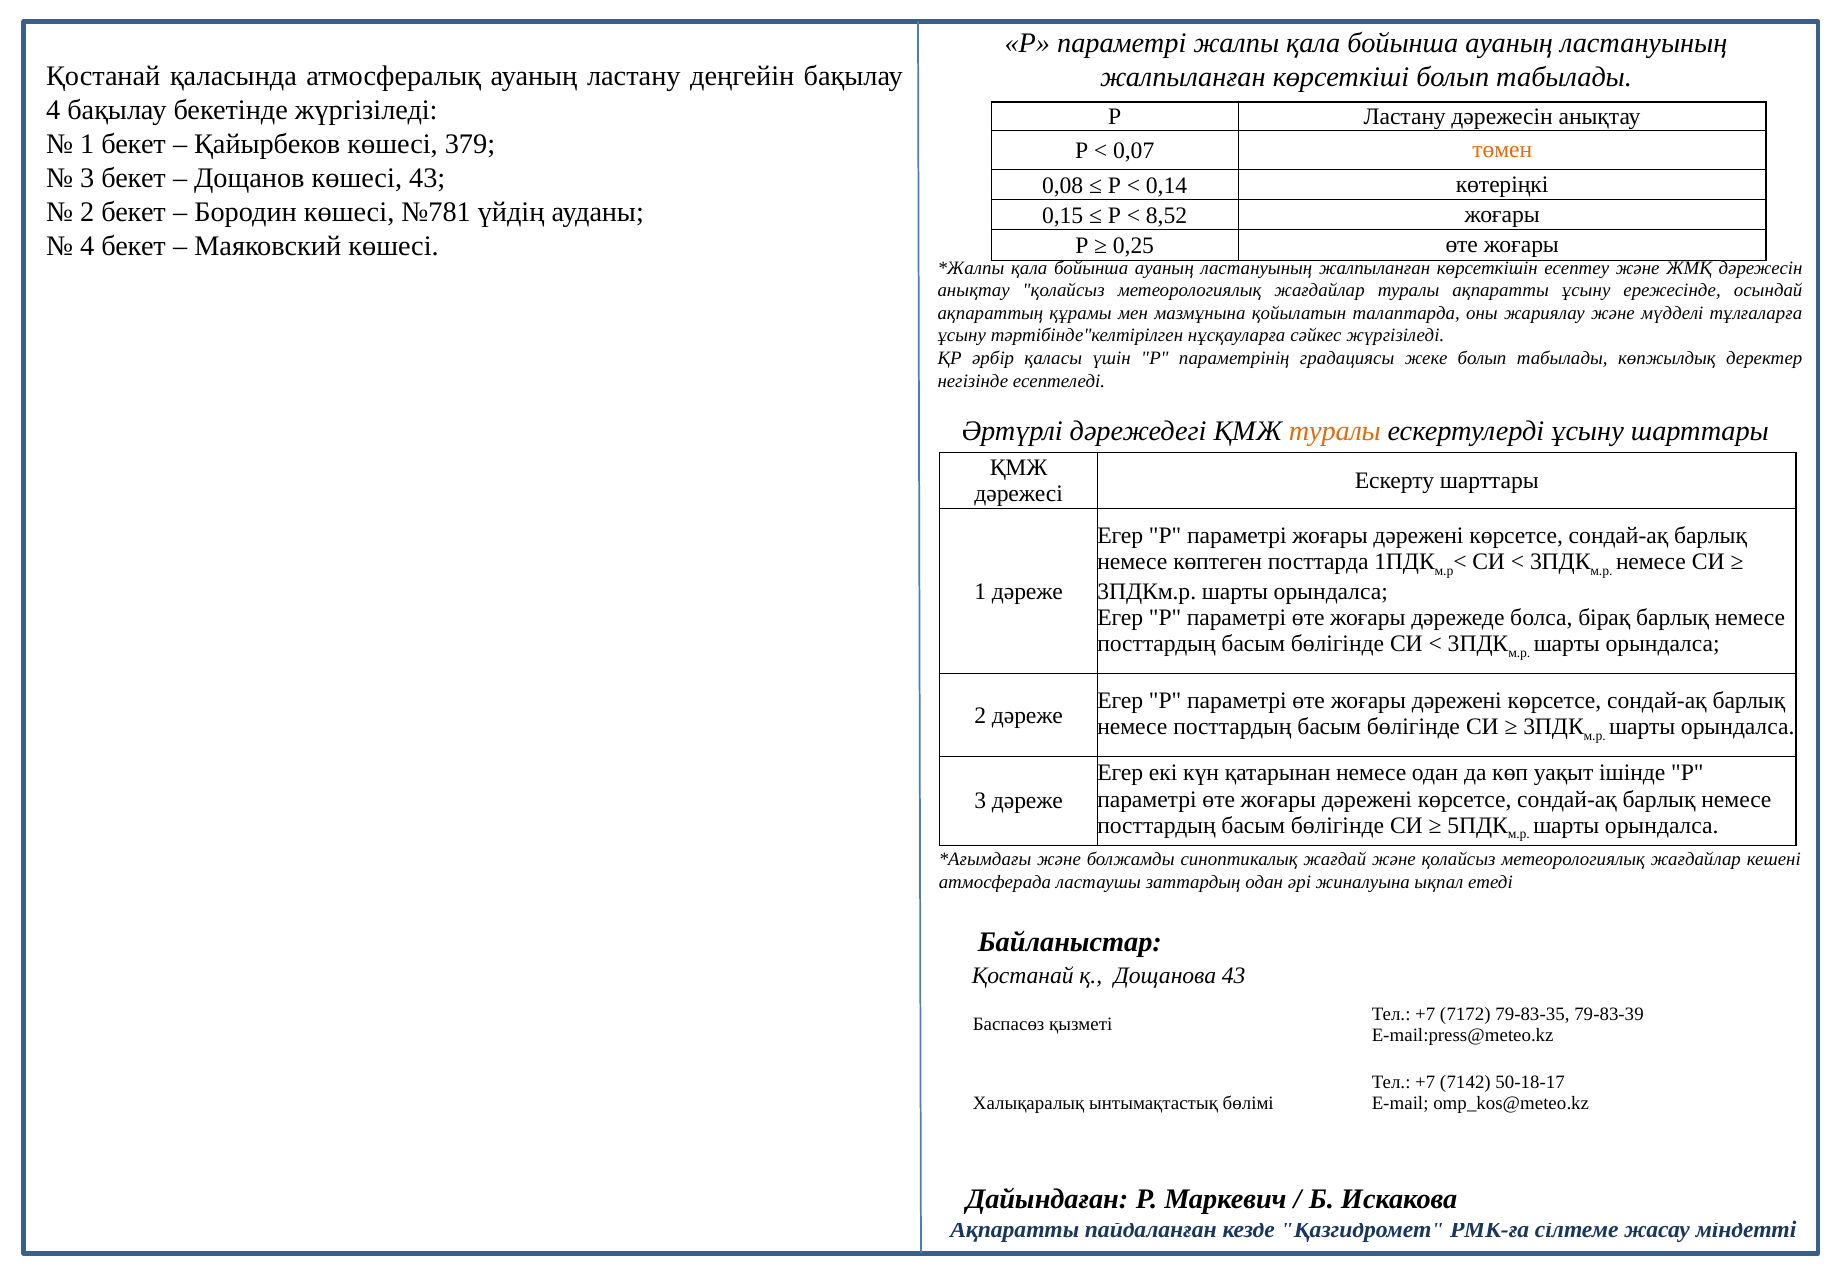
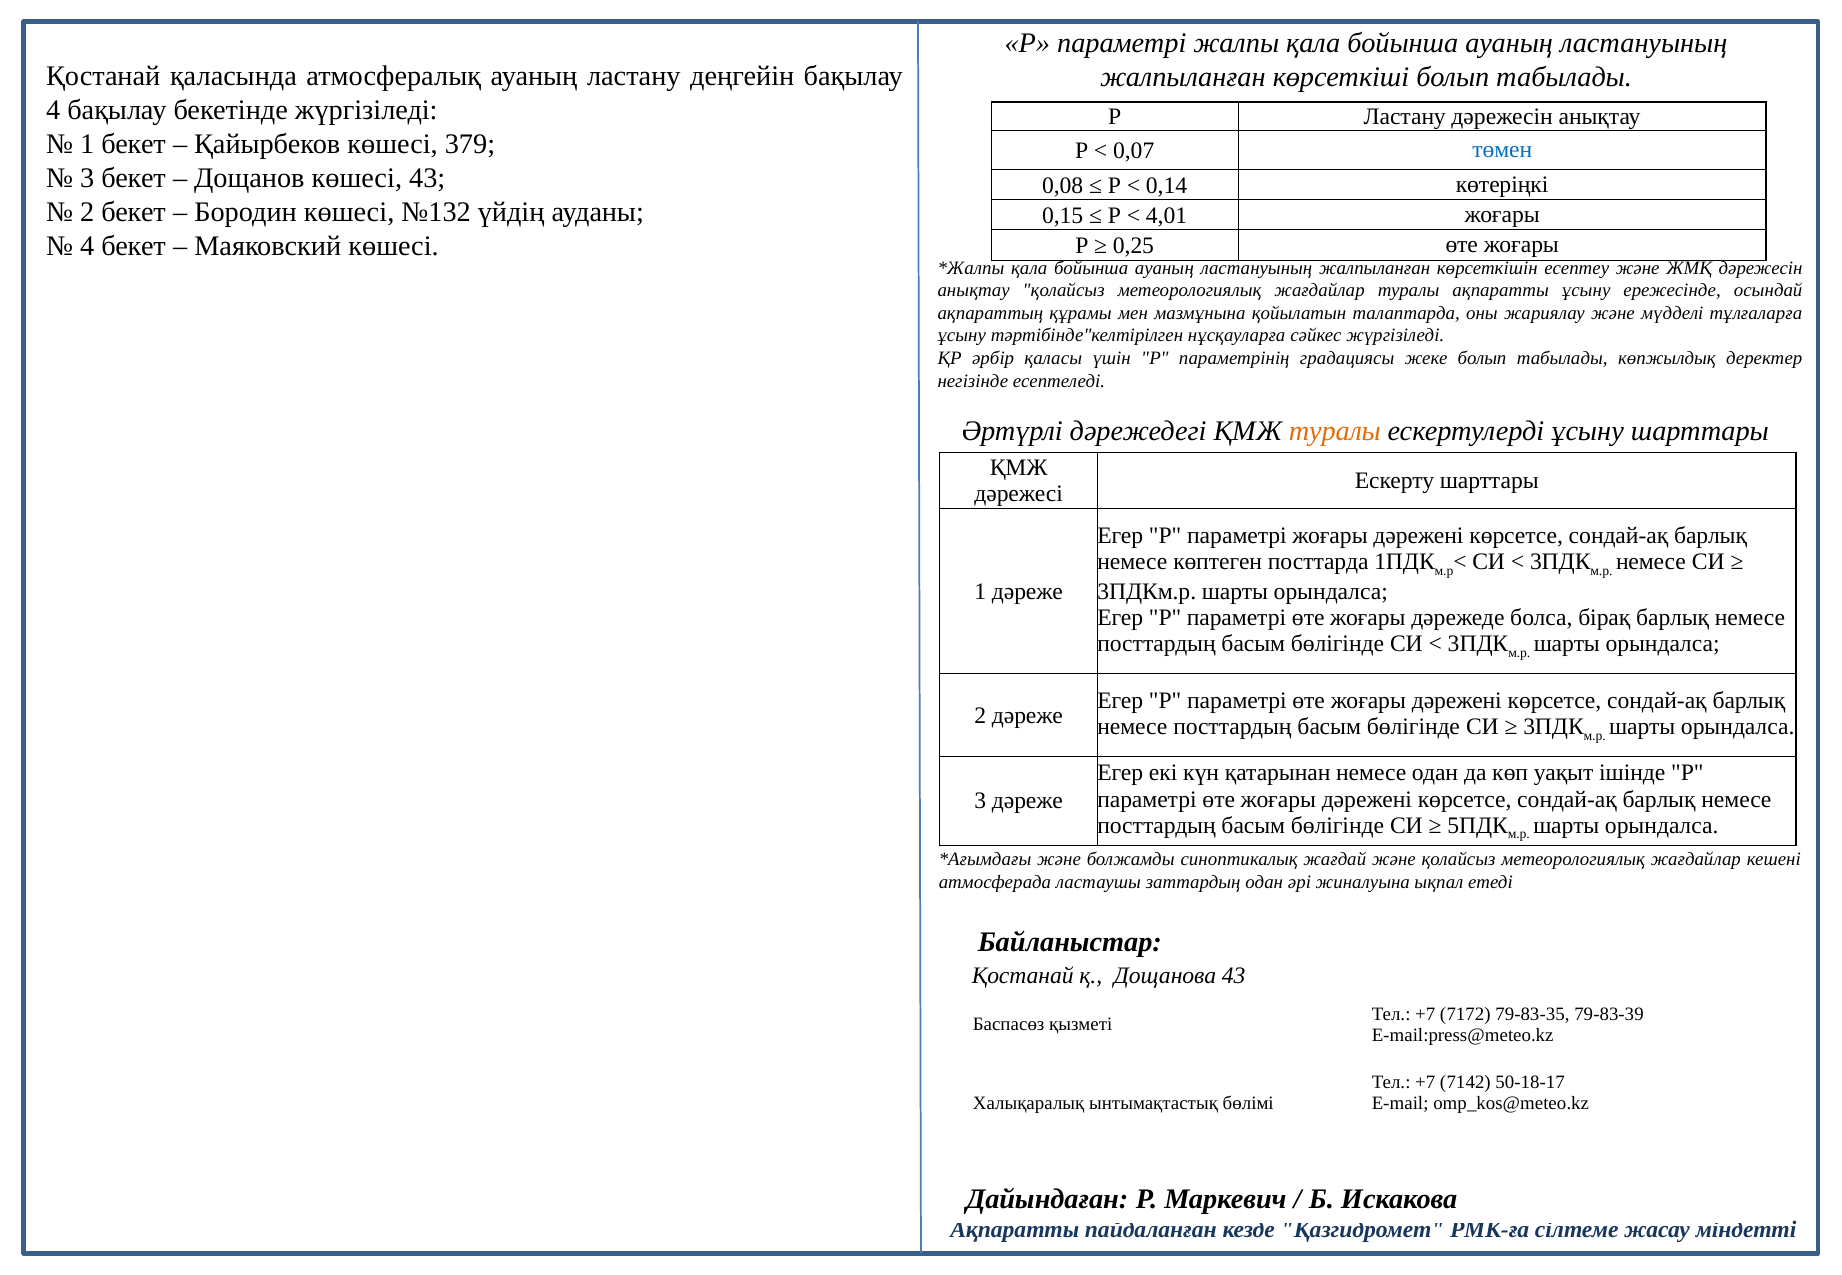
төмен colour: orange -> blue
№781: №781 -> №132
8,52: 8,52 -> 4,01
